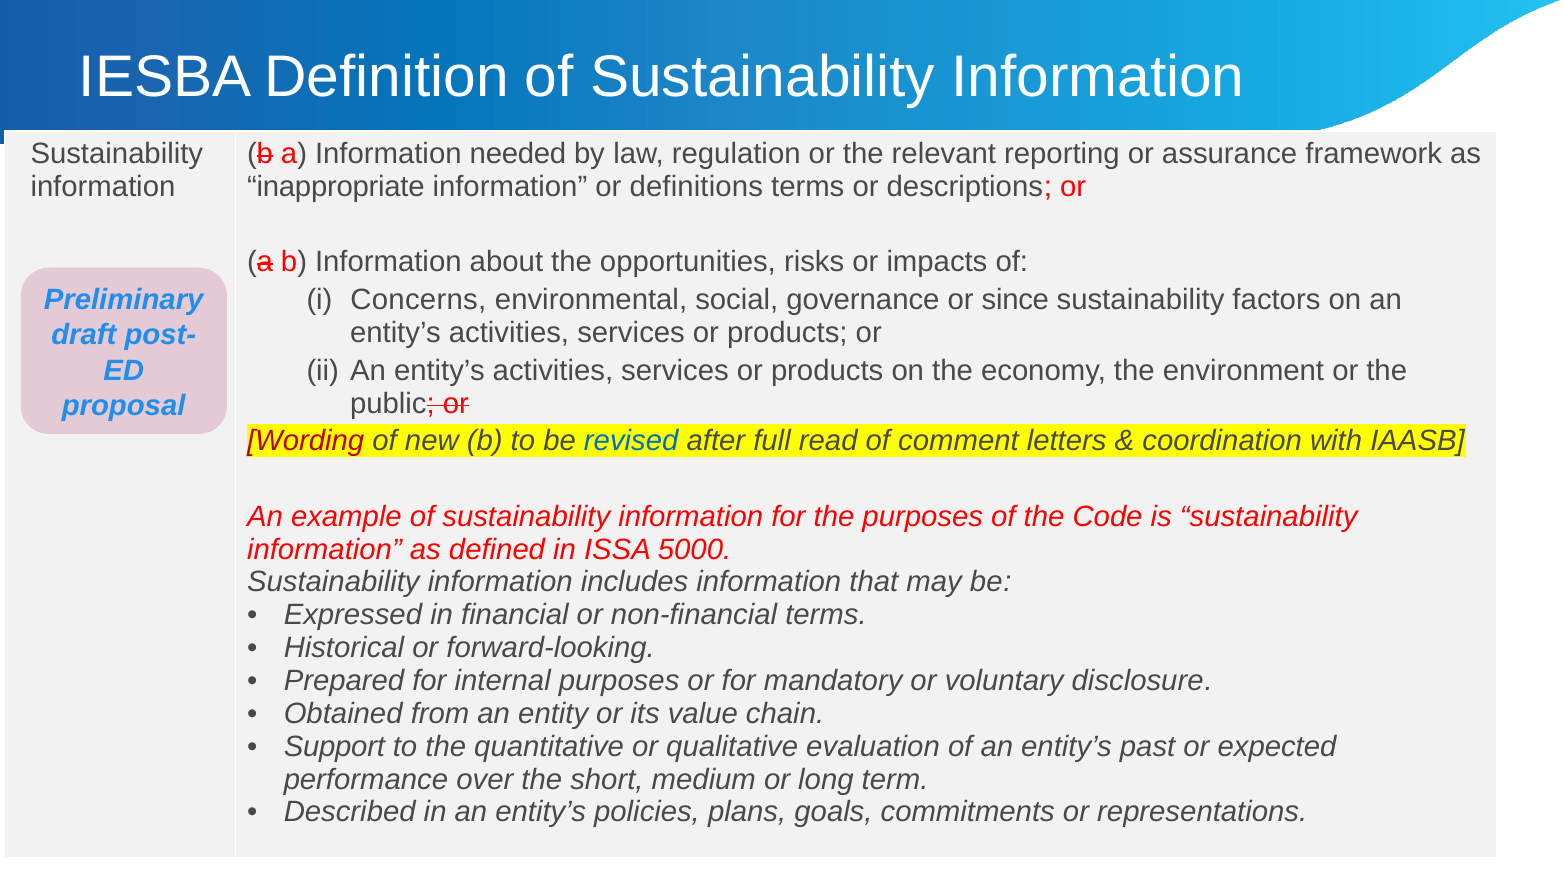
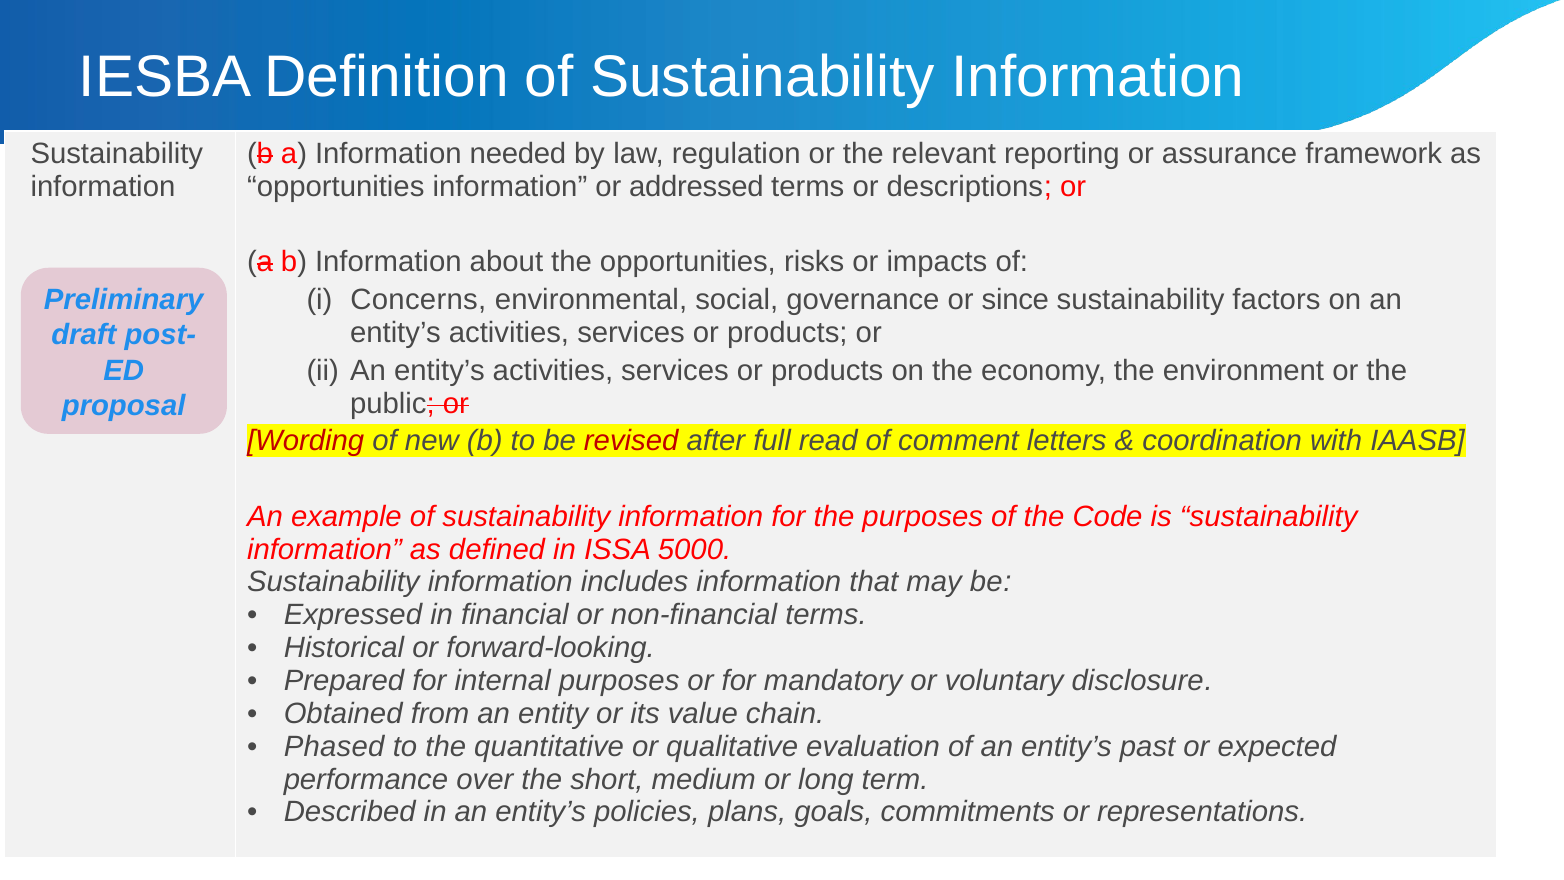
inappropriate at (336, 187): inappropriate -> opportunities
definitions: definitions -> addressed
revised colour: blue -> red
Support: Support -> Phased
